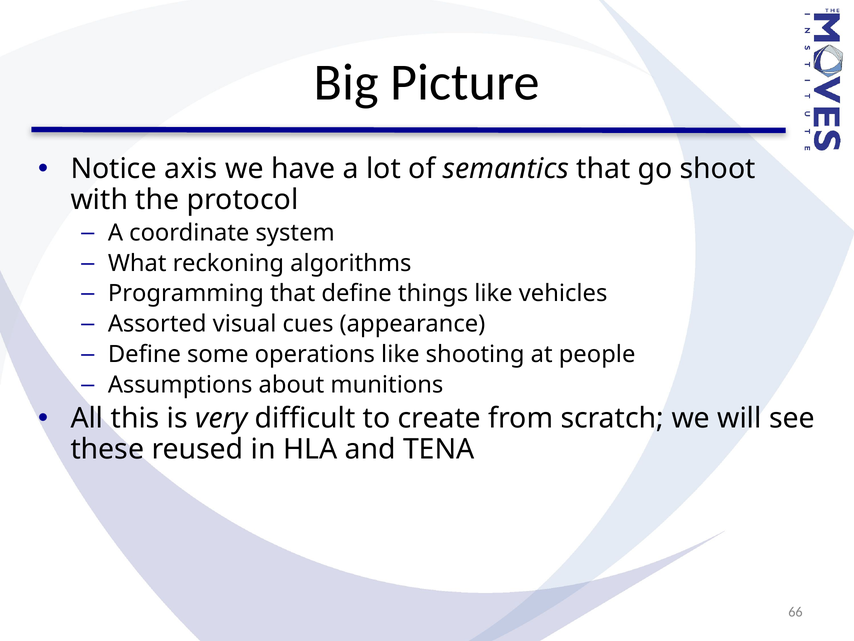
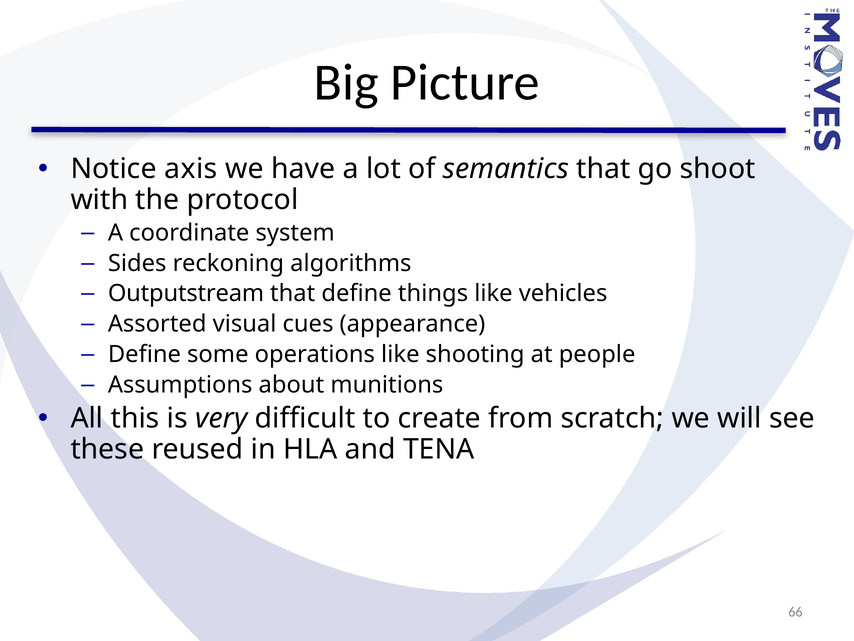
What: What -> Sides
Programming: Programming -> Outputstream
